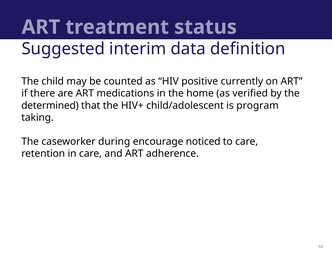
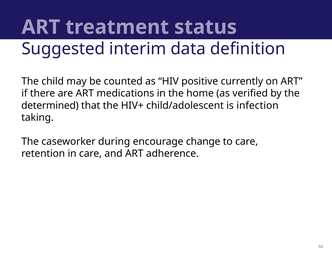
program: program -> infection
noticed: noticed -> change
